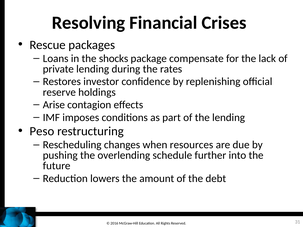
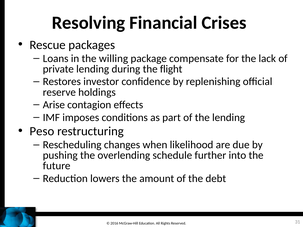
shocks: shocks -> willing
rates: rates -> flight
resources: resources -> likelihood
